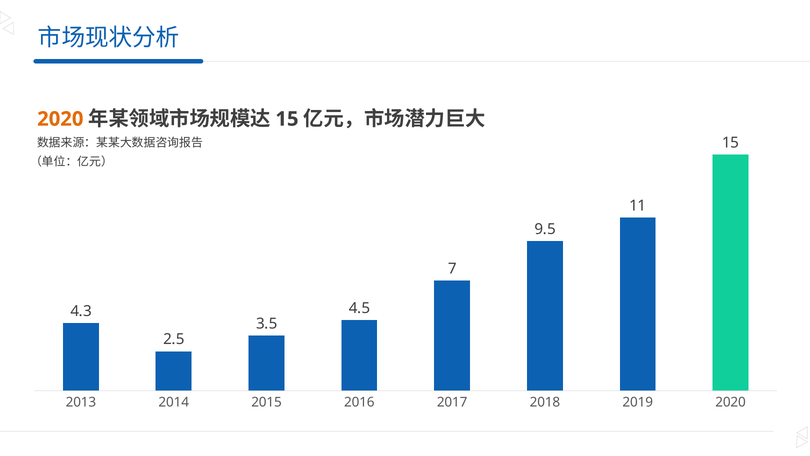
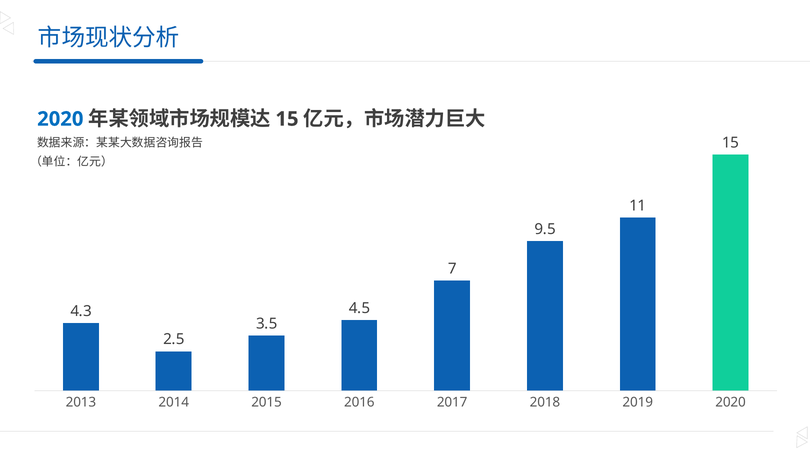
2020 at (60, 119) colour: orange -> blue
